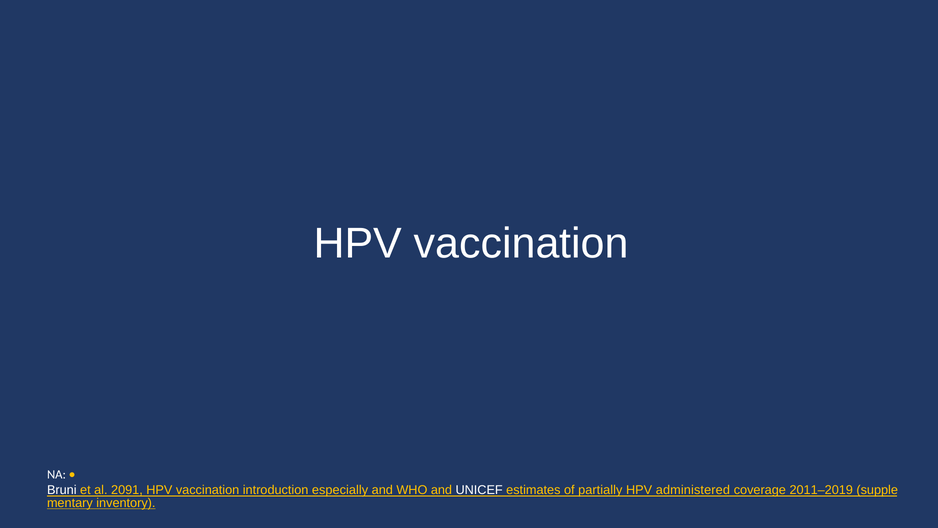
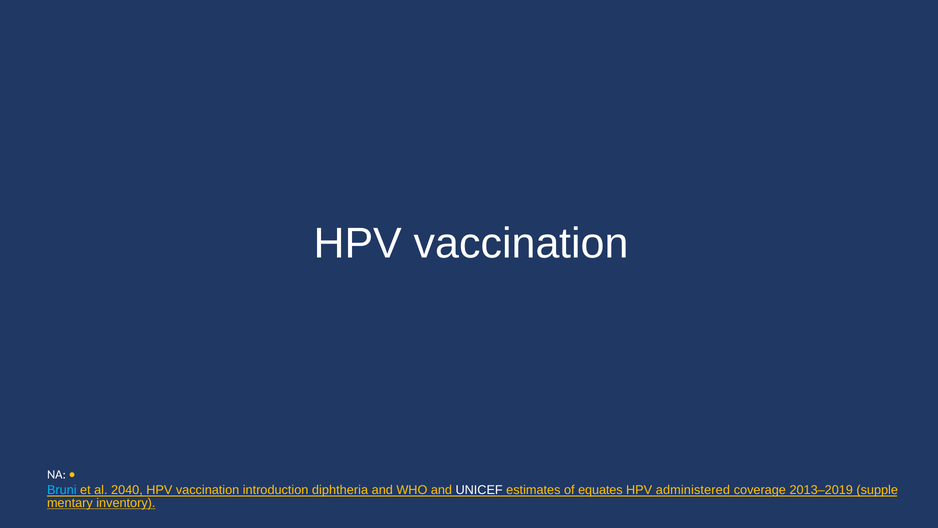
Bruni colour: white -> light blue
2091: 2091 -> 2040
especially: especially -> diphtheria
partially: partially -> equates
2011–2019: 2011–2019 -> 2013–2019
